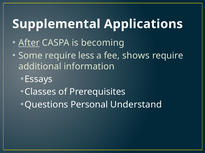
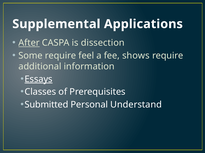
becoming: becoming -> dissection
less: less -> feel
Essays underline: none -> present
Questions: Questions -> Submitted
